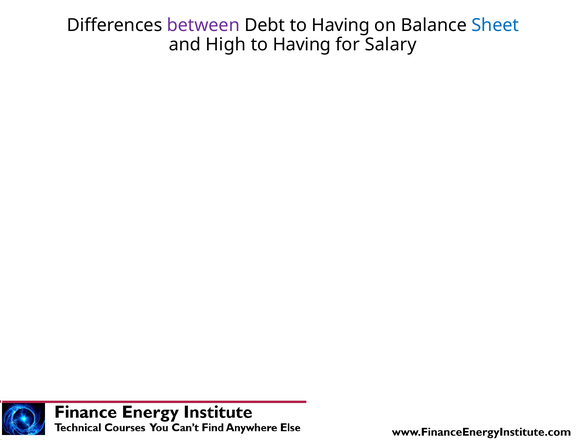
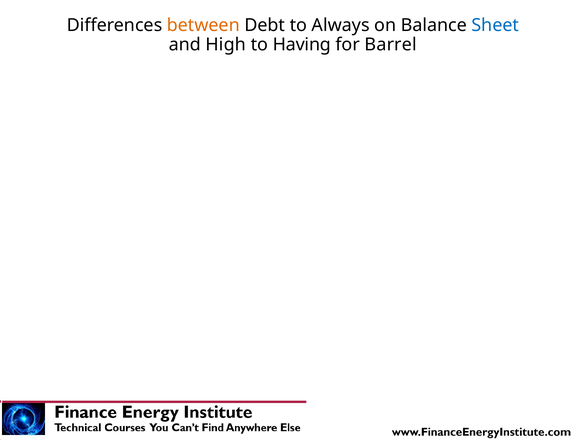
between colour: purple -> orange
Debt to Having: Having -> Always
Salary: Salary -> Barrel
